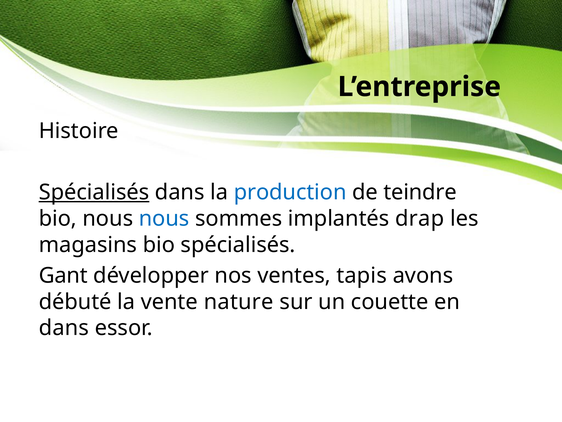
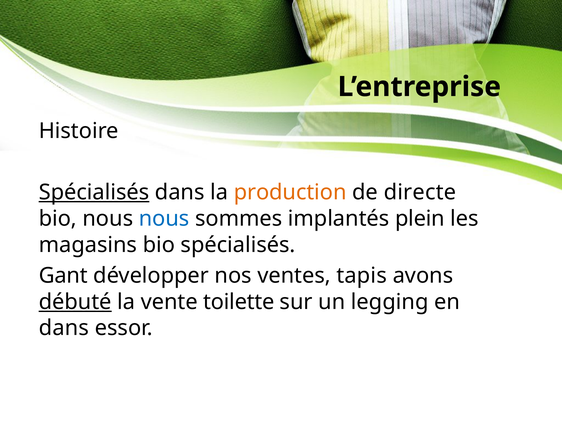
production colour: blue -> orange
teindre: teindre -> directe
drap: drap -> plein
débuté underline: none -> present
nature: nature -> toilette
couette: couette -> legging
